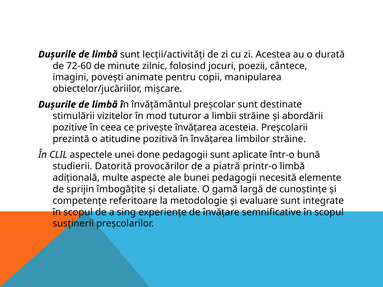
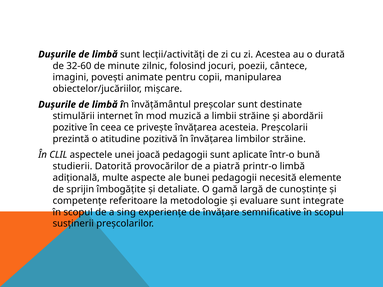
72-60: 72-60 -> 32-60
vizitelor: vizitelor -> internet
tuturor: tuturor -> muzică
done: done -> joacă
